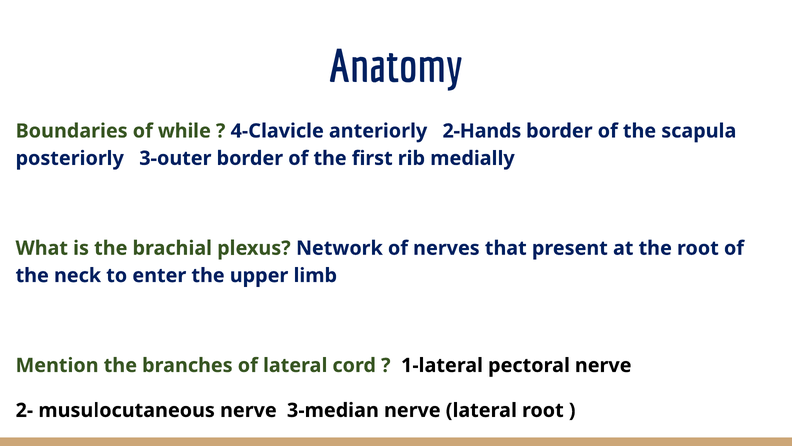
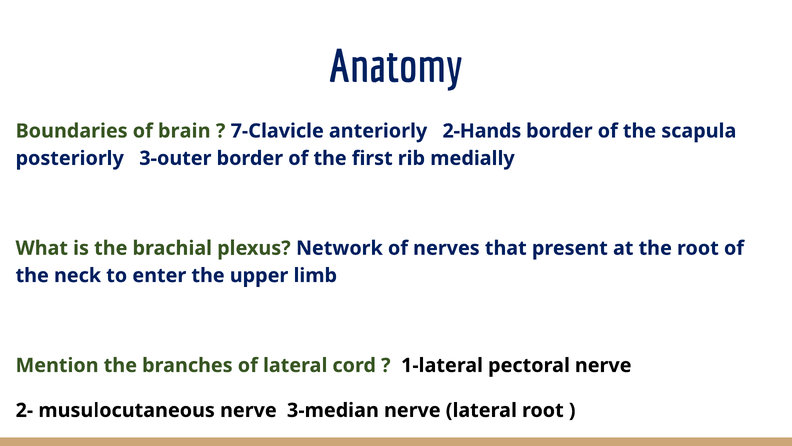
while: while -> brain
4-Clavicle: 4-Clavicle -> 7-Clavicle
